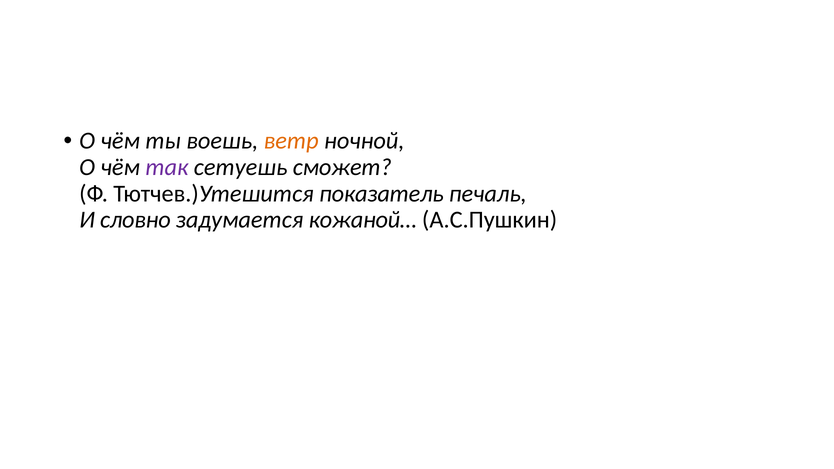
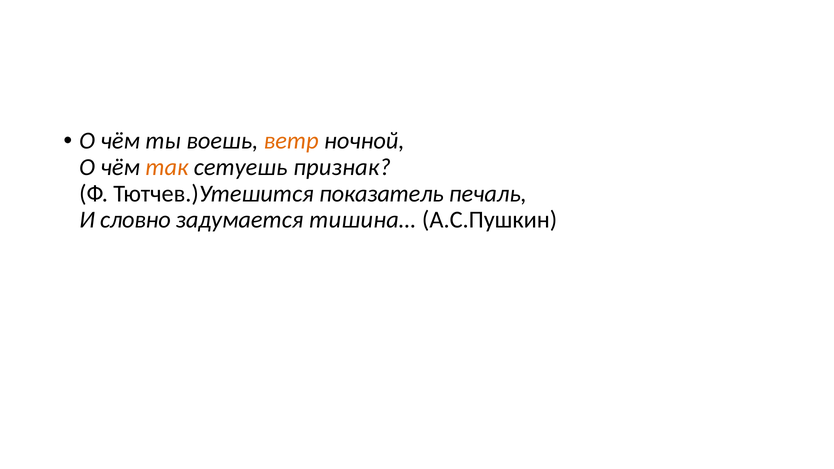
так colour: purple -> orange
сможет: сможет -> признак
кожаной…: кожаной… -> тишина…
